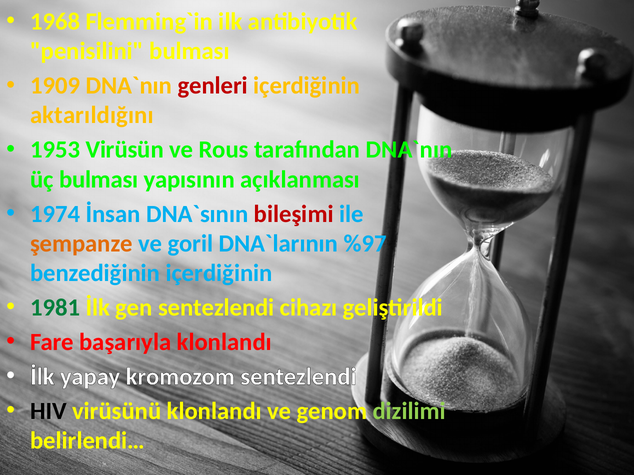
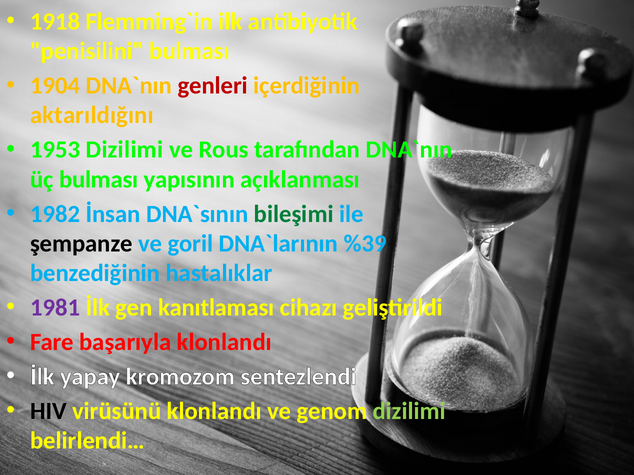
1968: 1968 -> 1918
1909: 1909 -> 1904
1953 Virüsün: Virüsün -> Dizilimi
1974: 1974 -> 1982
bileşimi colour: red -> green
şempanze colour: orange -> black
%97: %97 -> %39
benzediğinin içerdiğinin: içerdiğinin -> hastalıklar
1981 colour: green -> purple
gen sentezlendi: sentezlendi -> kanıtlaması
